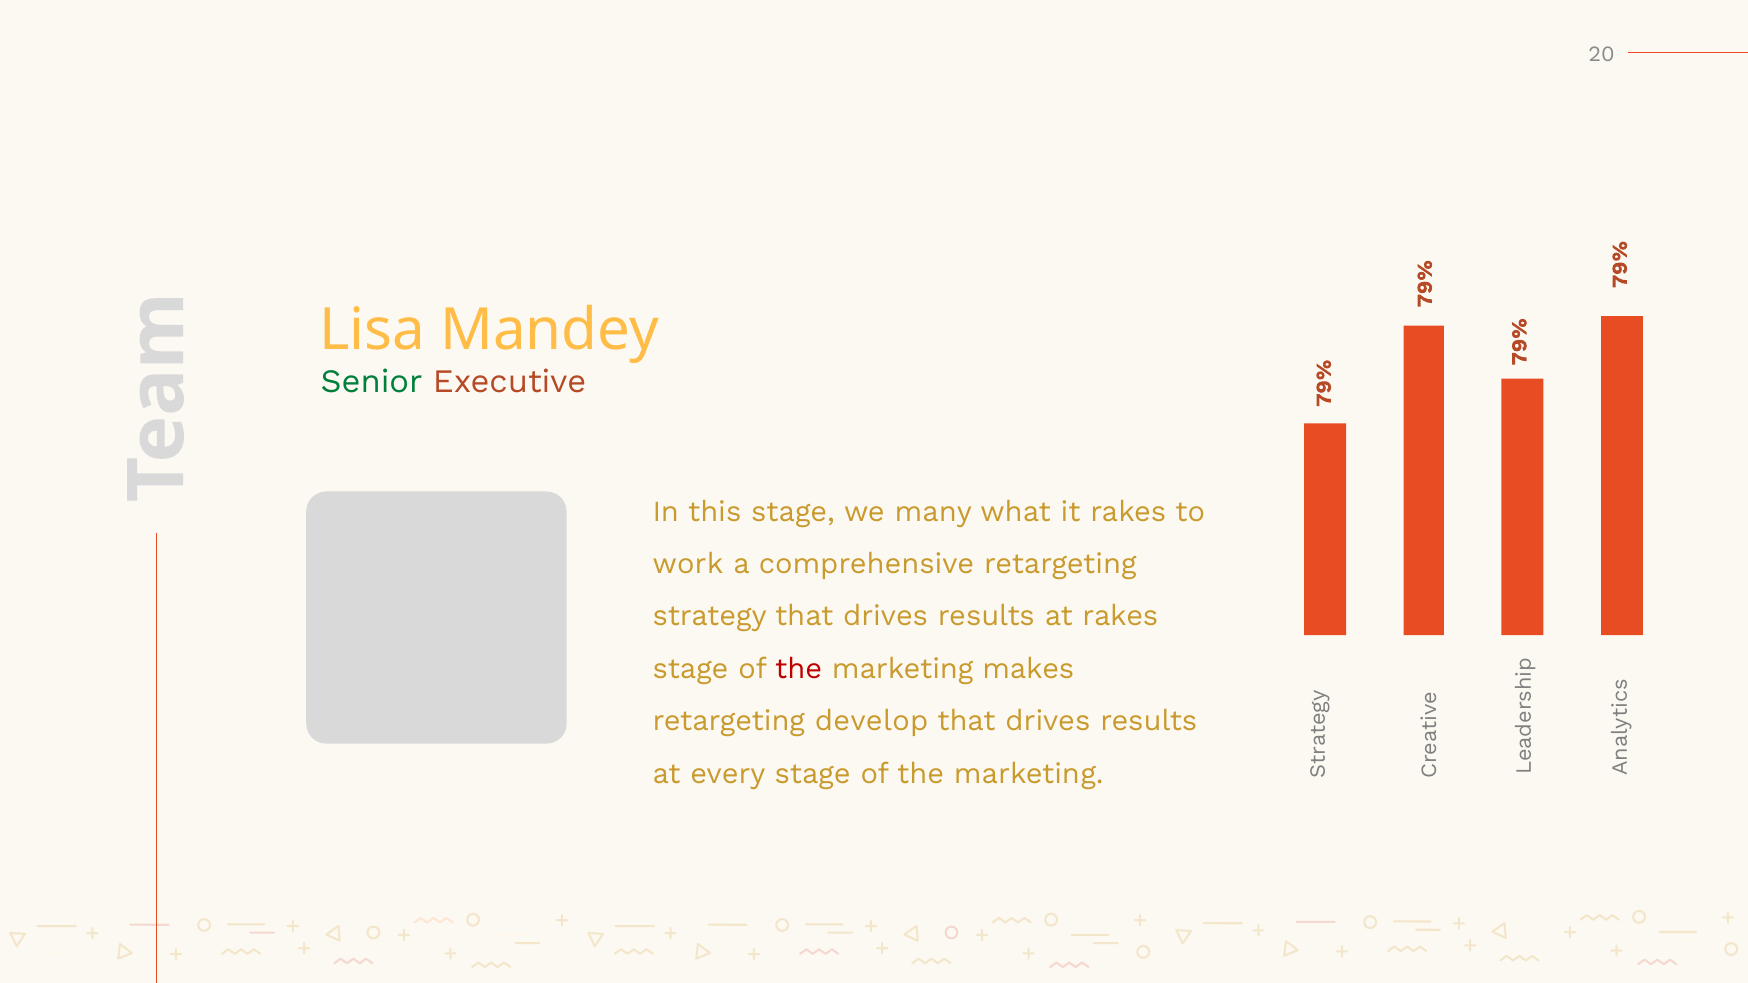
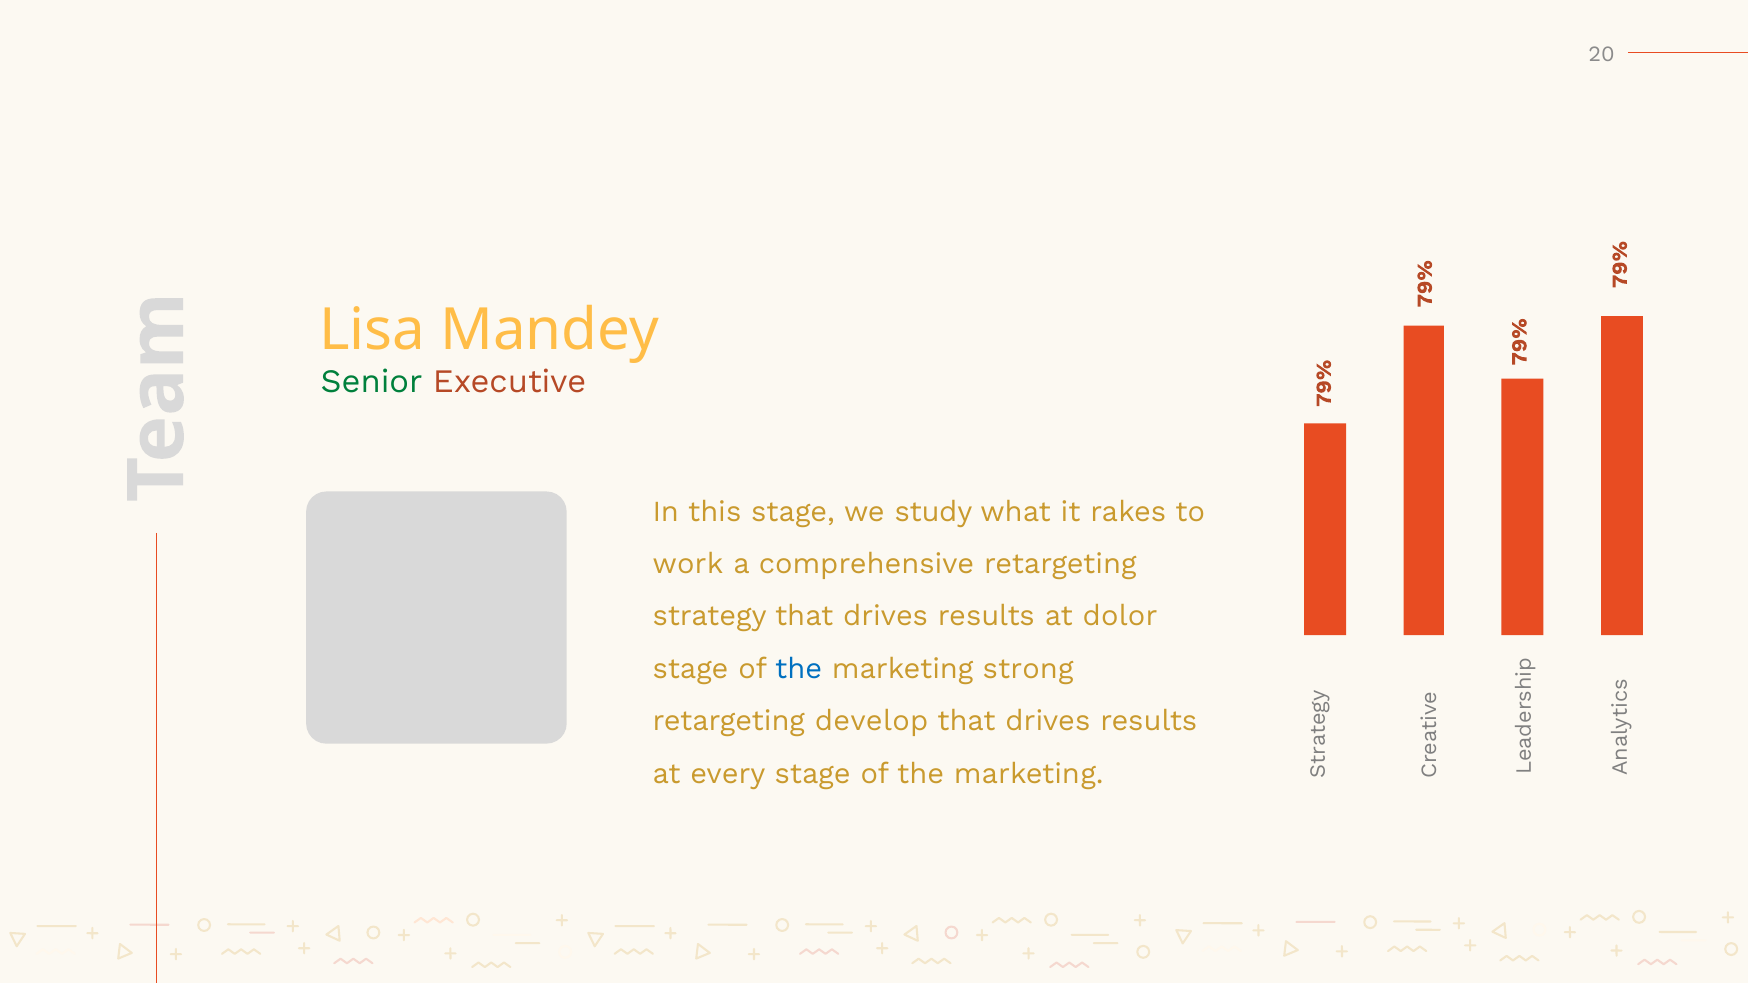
many: many -> study
at rakes: rakes -> dolor
the at (799, 669) colour: red -> blue
makes: makes -> strong
